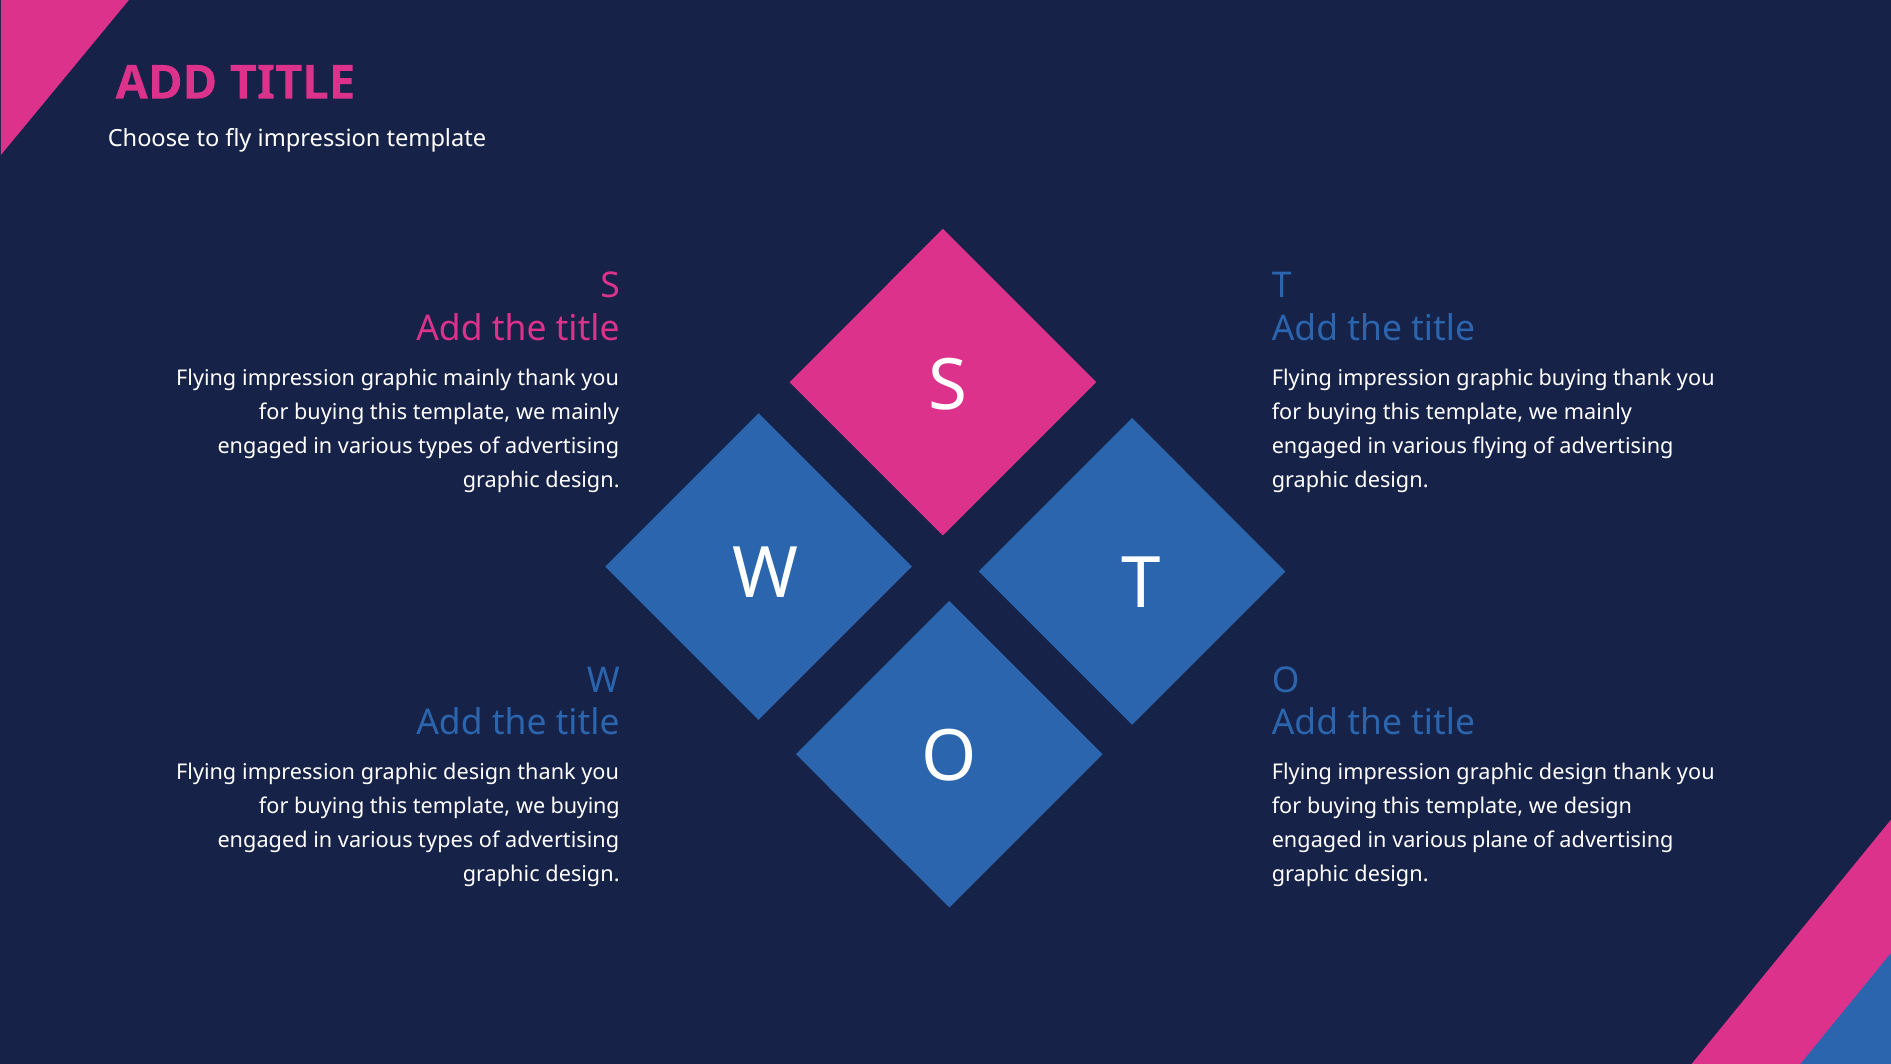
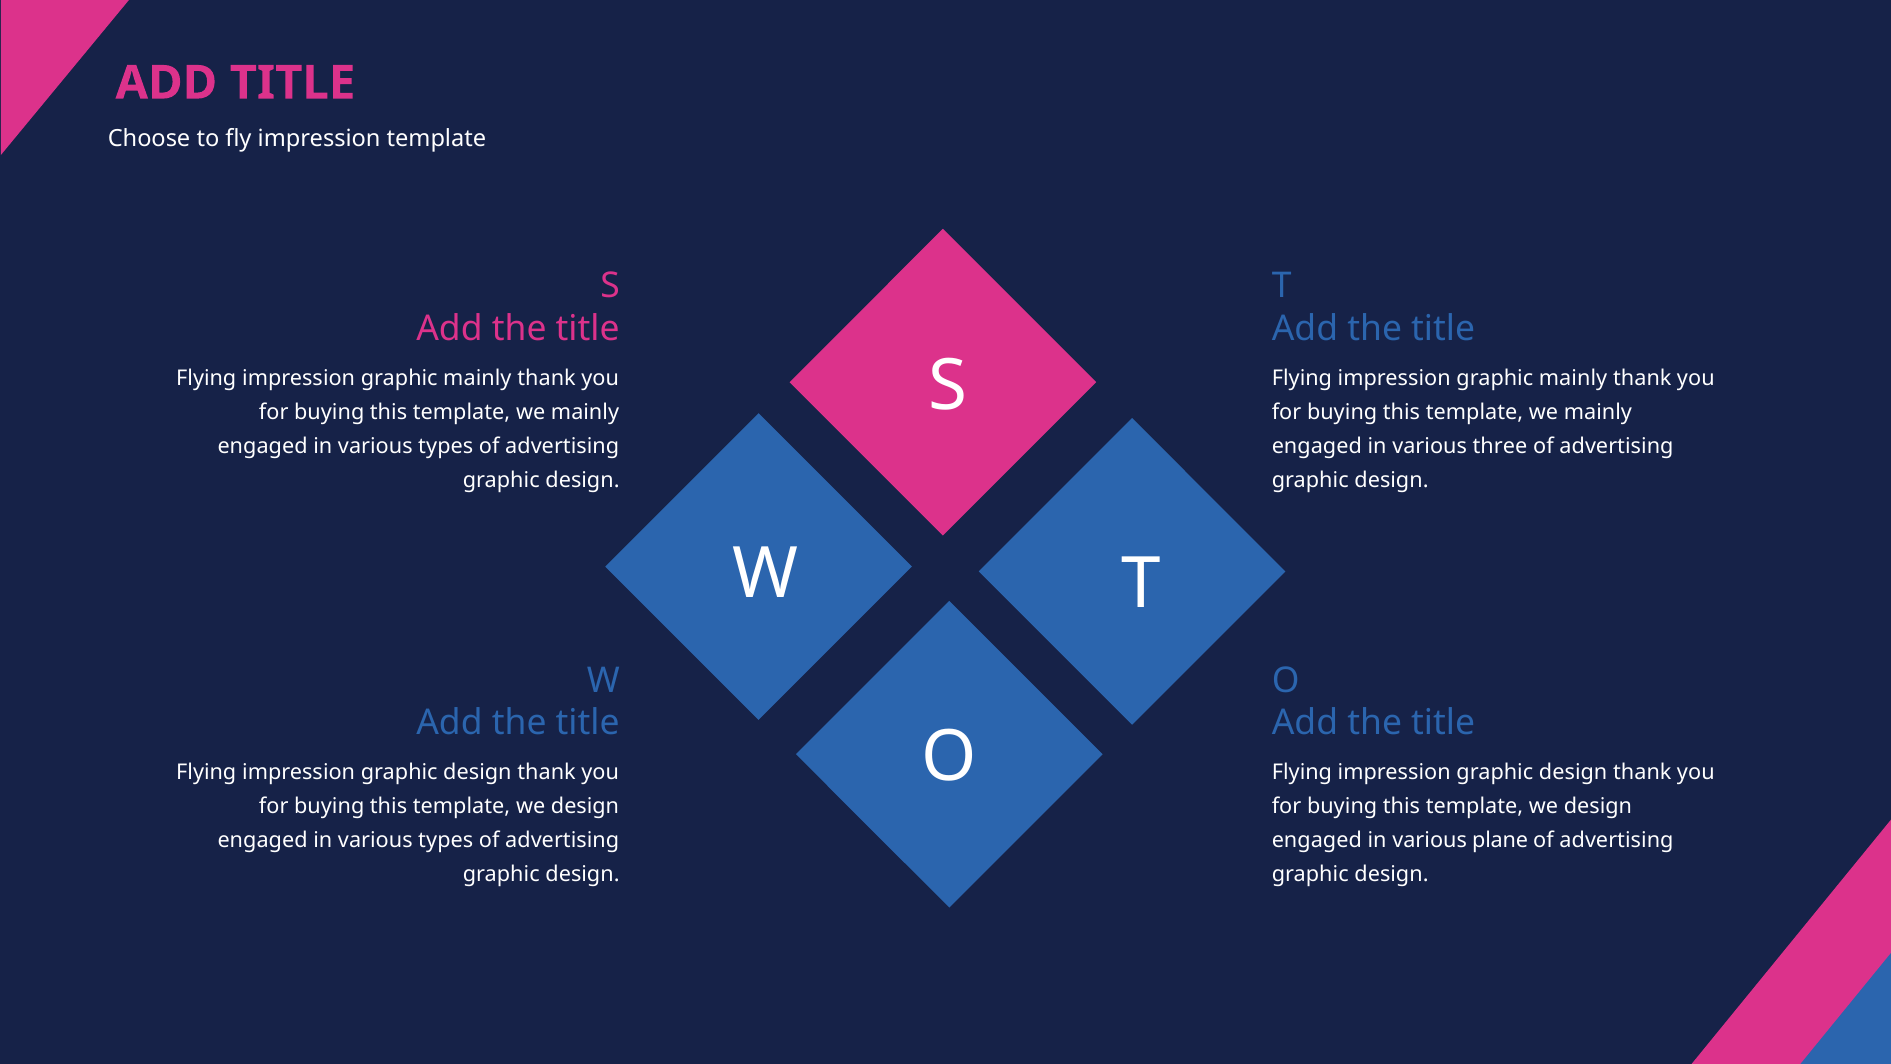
buying at (1573, 378): buying -> mainly
various flying: flying -> three
buying at (585, 806): buying -> design
